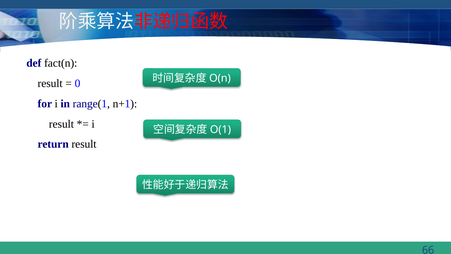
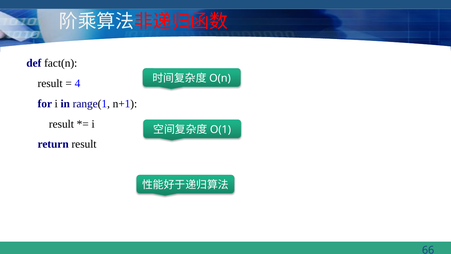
0: 0 -> 4
